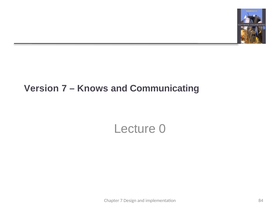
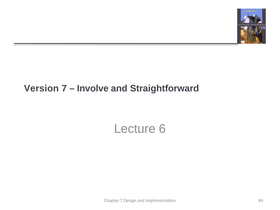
Knows: Knows -> Involve
Communicating: Communicating -> Straightforward
0: 0 -> 6
